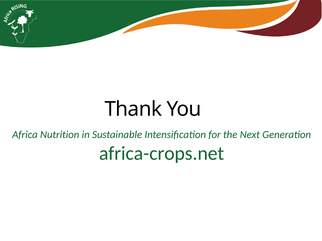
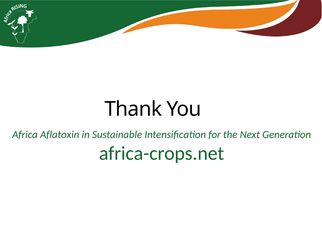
Nutrition: Nutrition -> Aflatoxin
